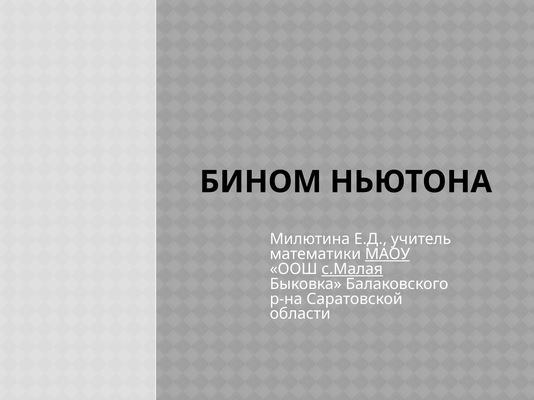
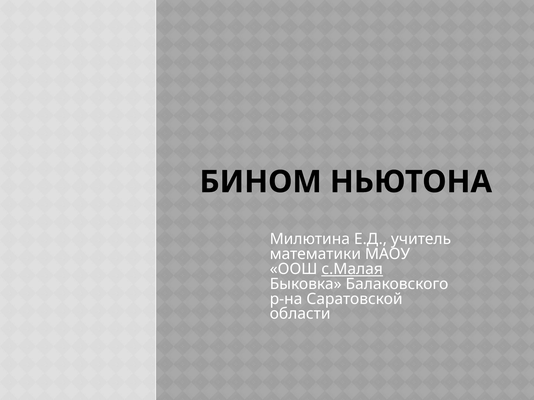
МАОУ underline: present -> none
